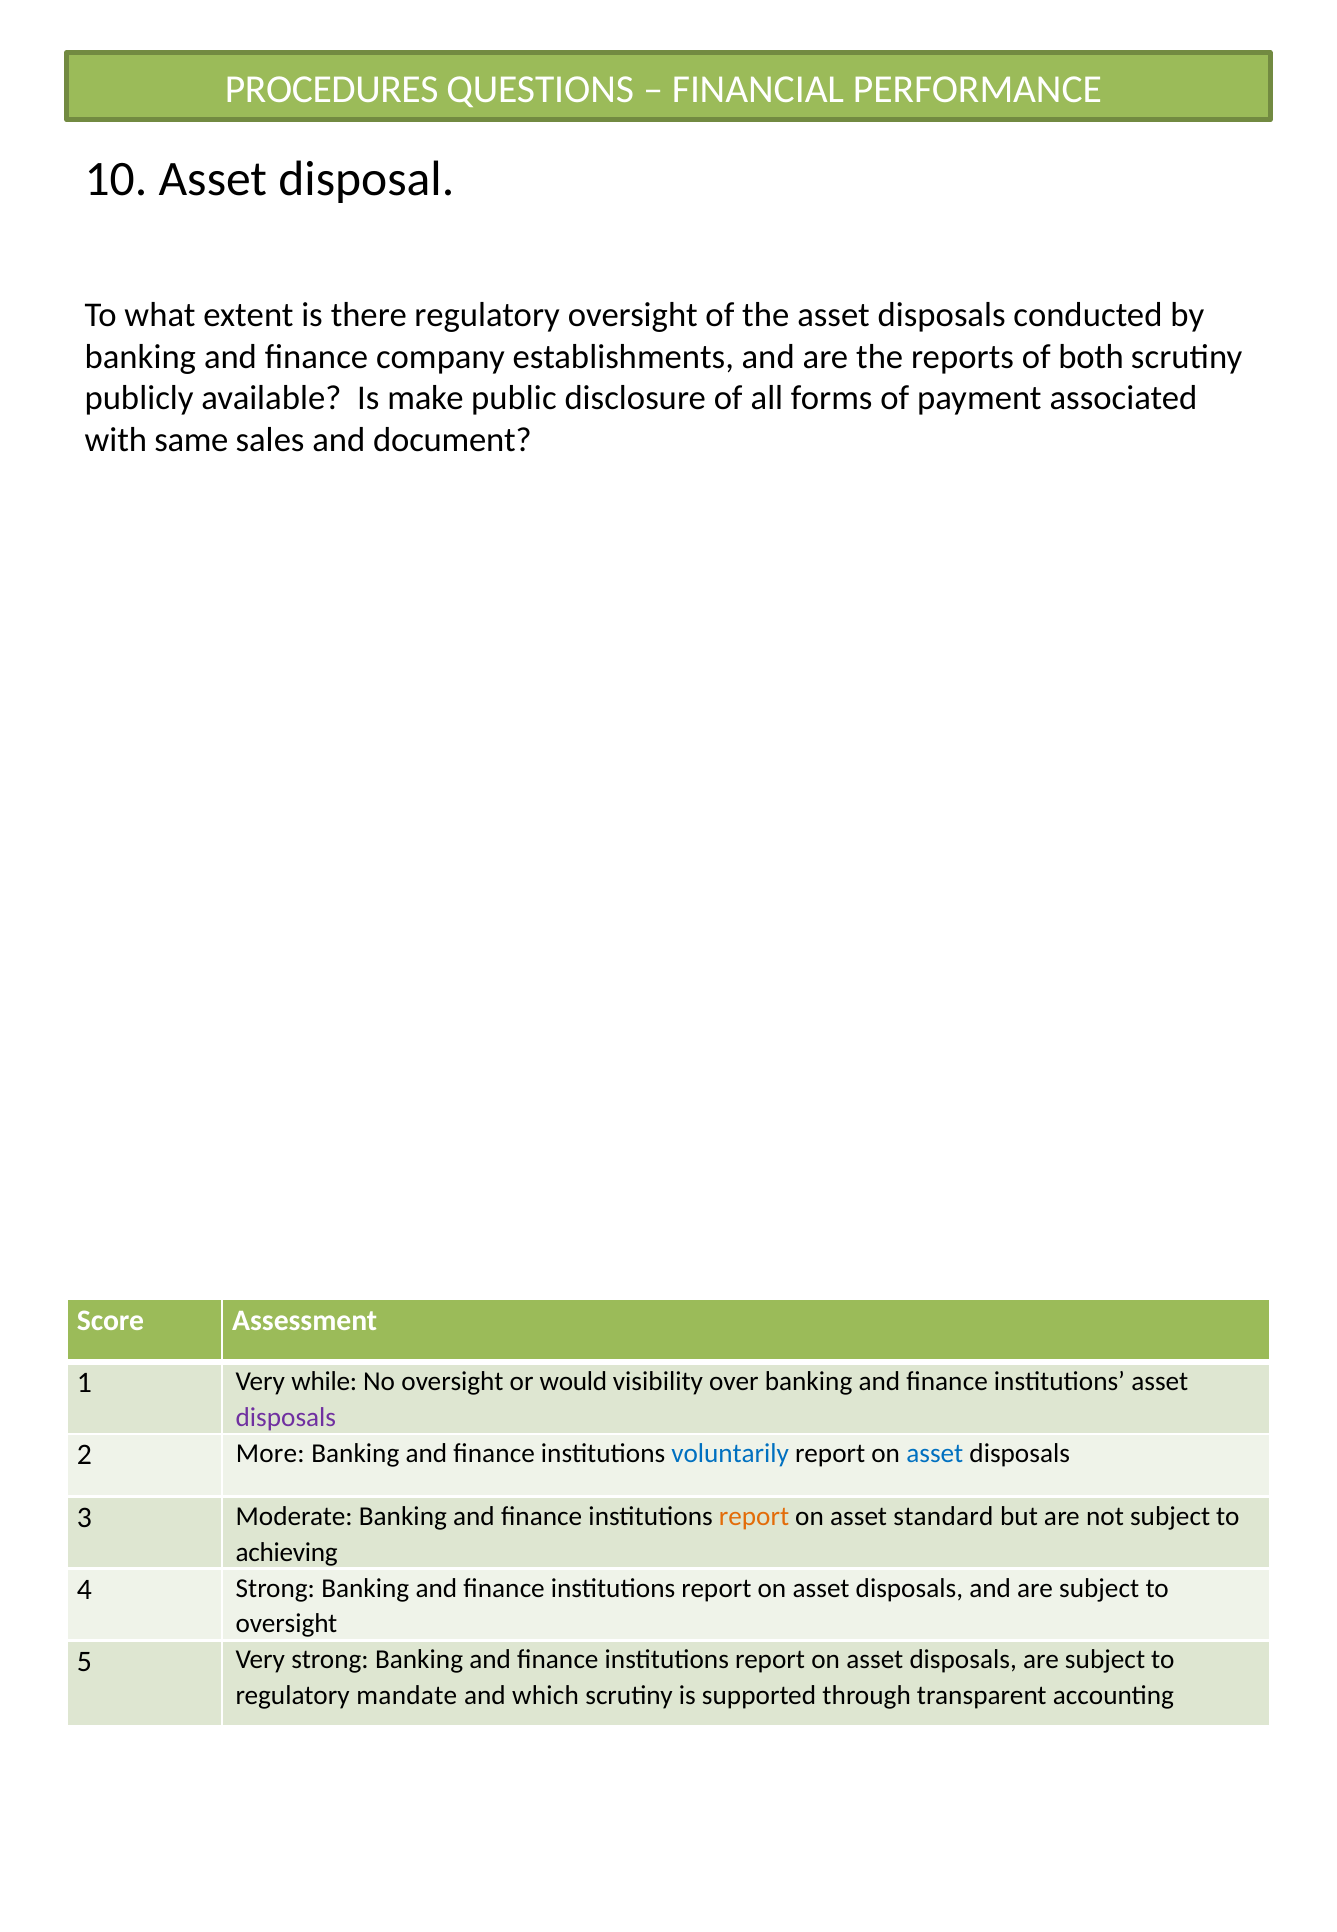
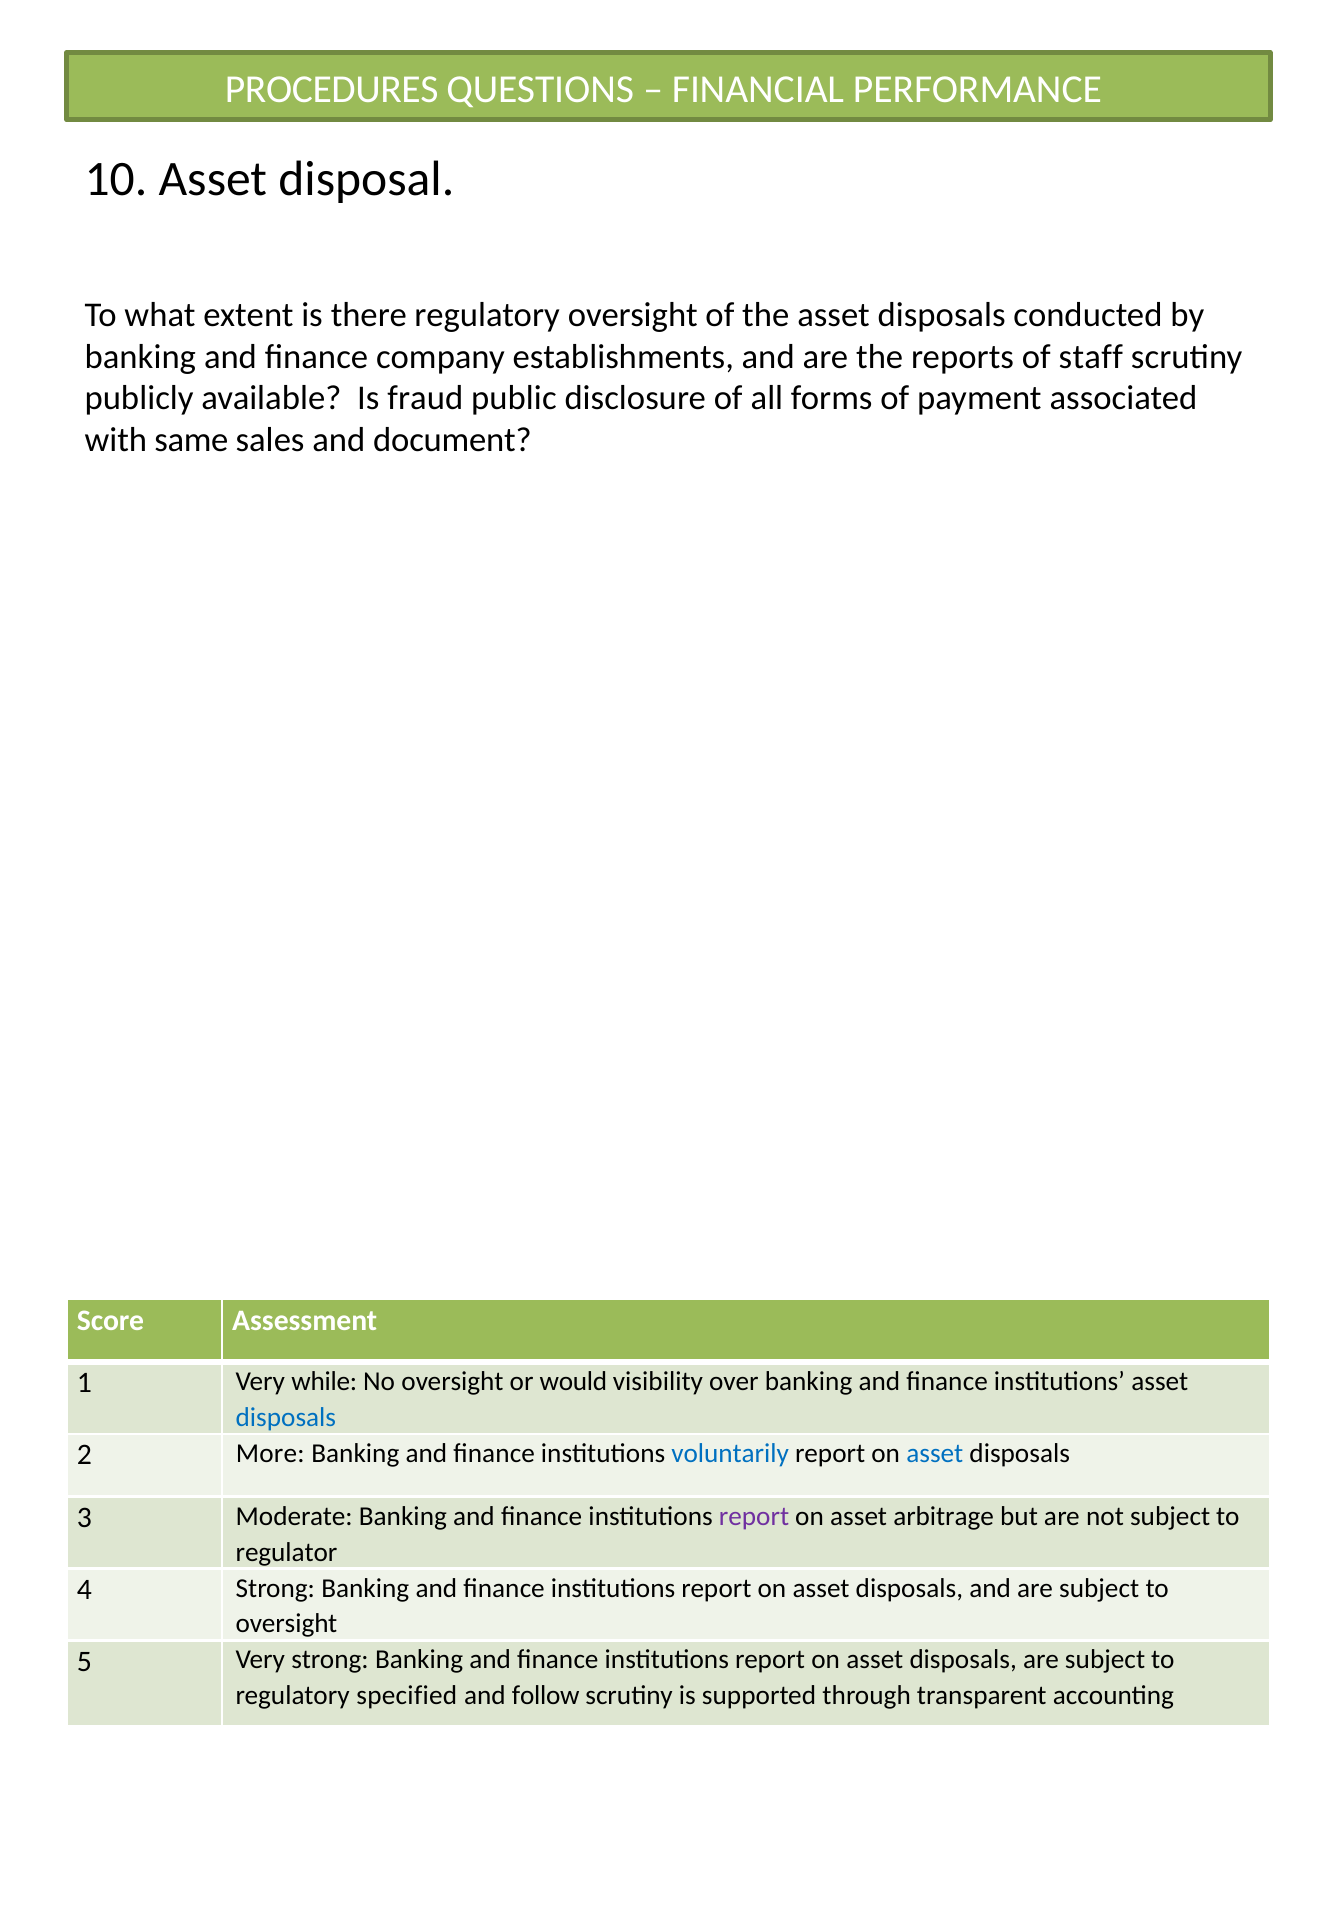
both: both -> staff
make: make -> fraud
disposals at (286, 1417) colour: purple -> blue
report at (754, 1515) colour: orange -> purple
standard: standard -> arbitrage
achieving: achieving -> regulator
mandate: mandate -> specified
which: which -> follow
